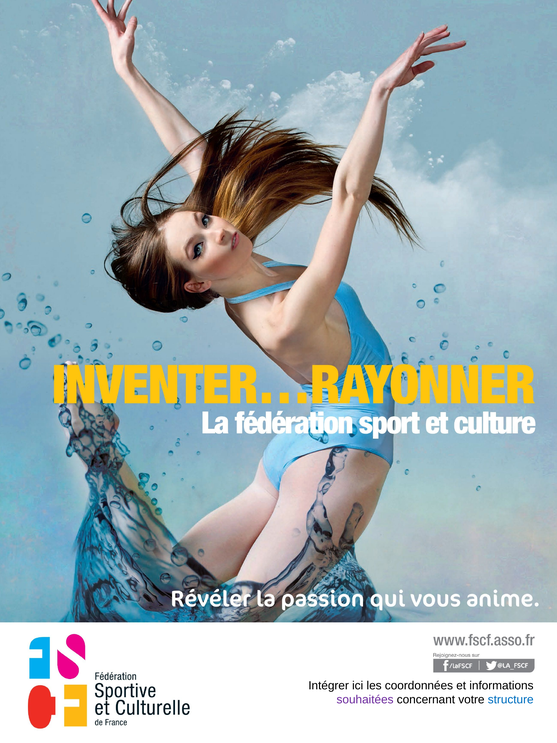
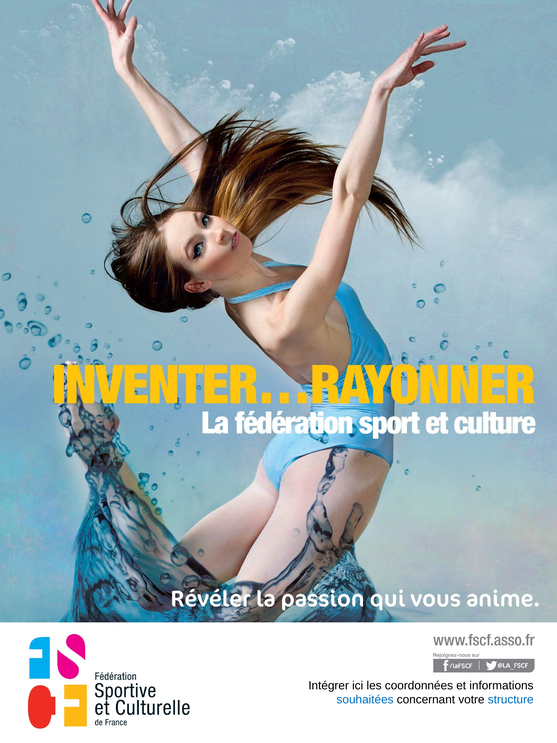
souhaitées colour: purple -> blue
